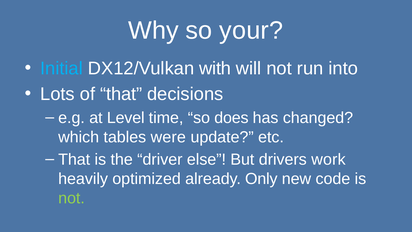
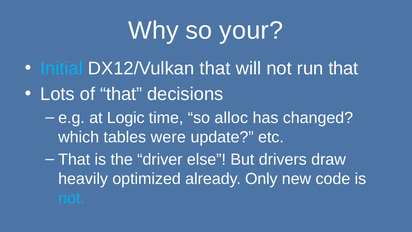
DX12/Vulkan with: with -> that
run into: into -> that
Level: Level -> Logic
does: does -> alloc
work: work -> draw
not at (72, 198) colour: light green -> light blue
